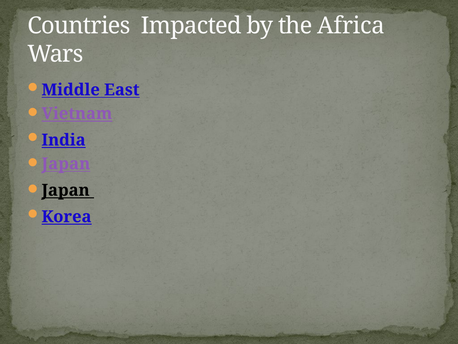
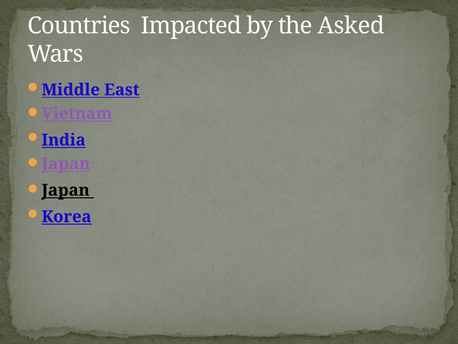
Africa: Africa -> Asked
